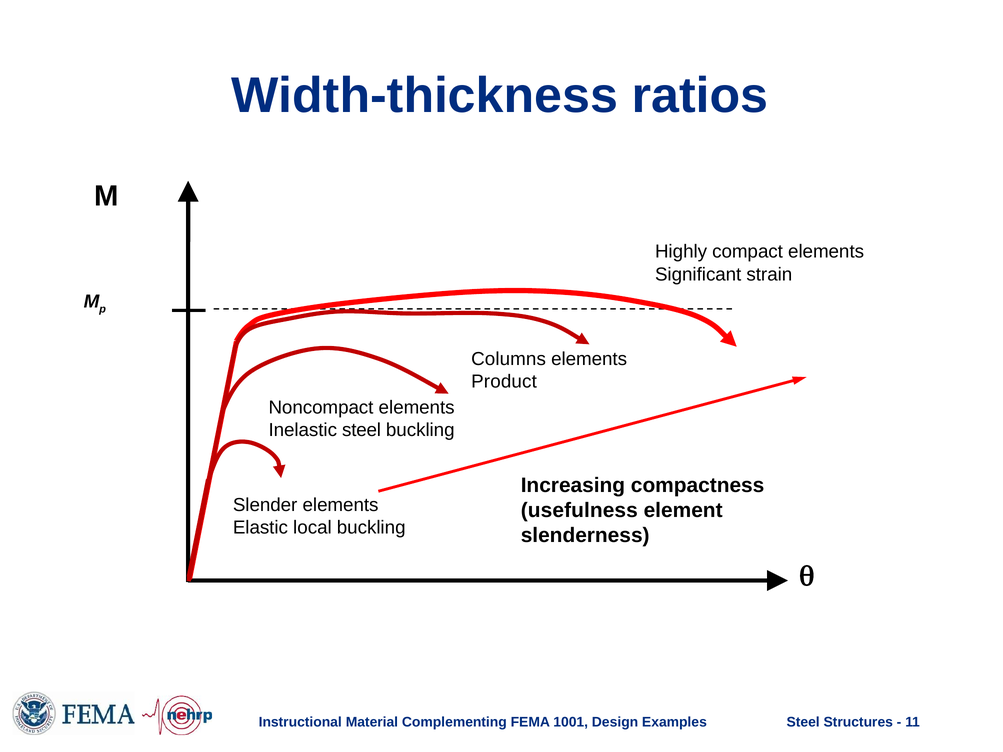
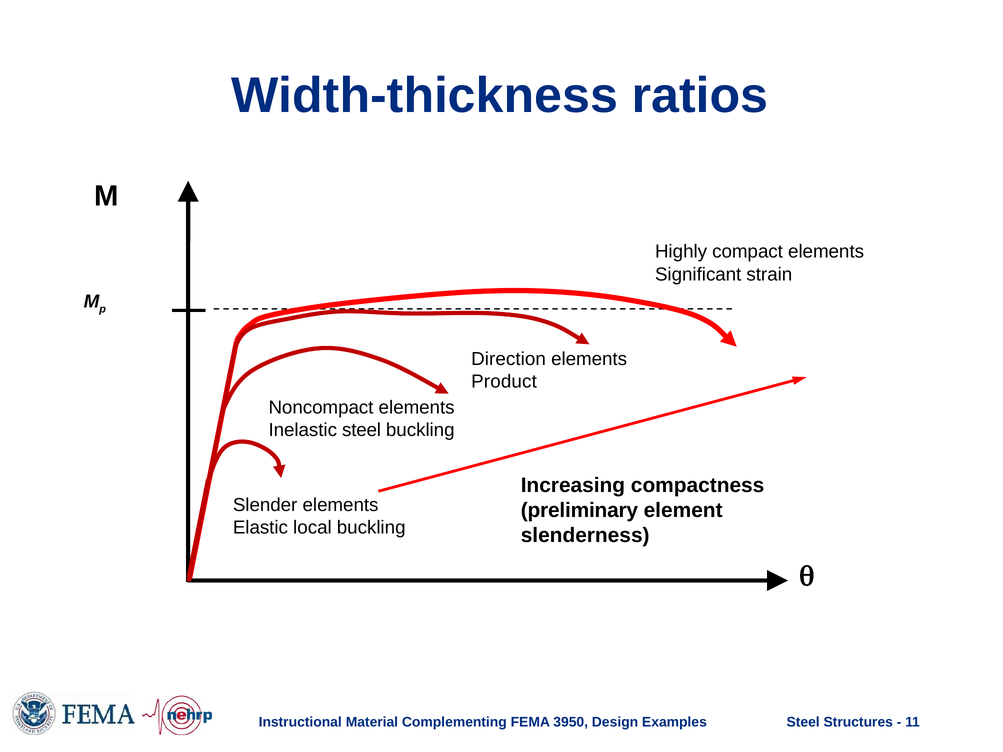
Columns: Columns -> Direction
usefulness: usefulness -> preliminary
1001: 1001 -> 3950
